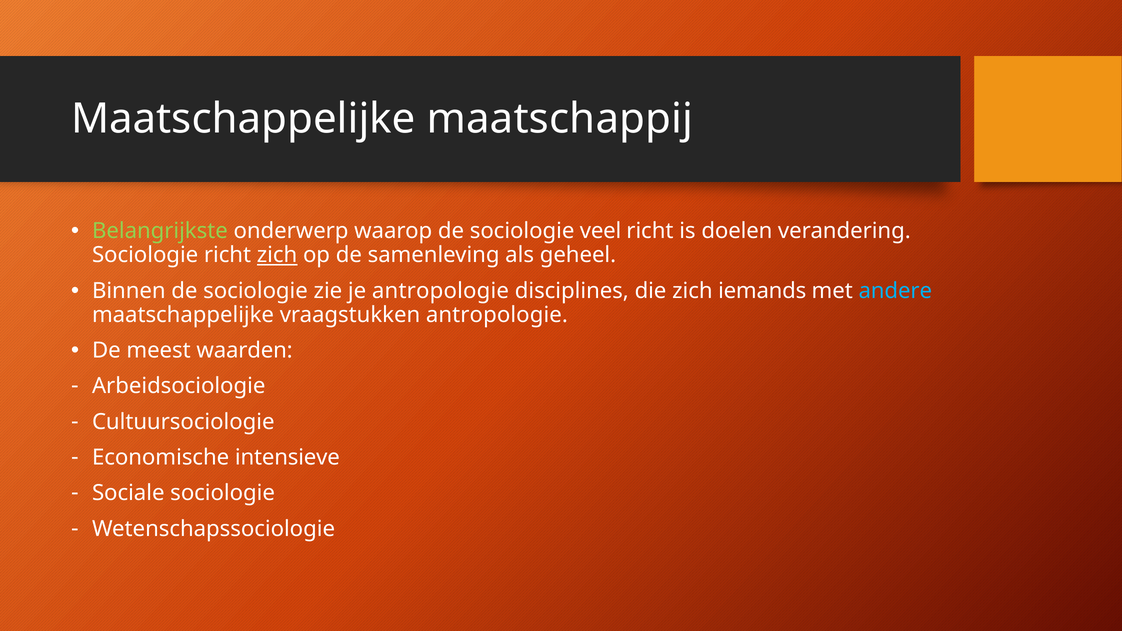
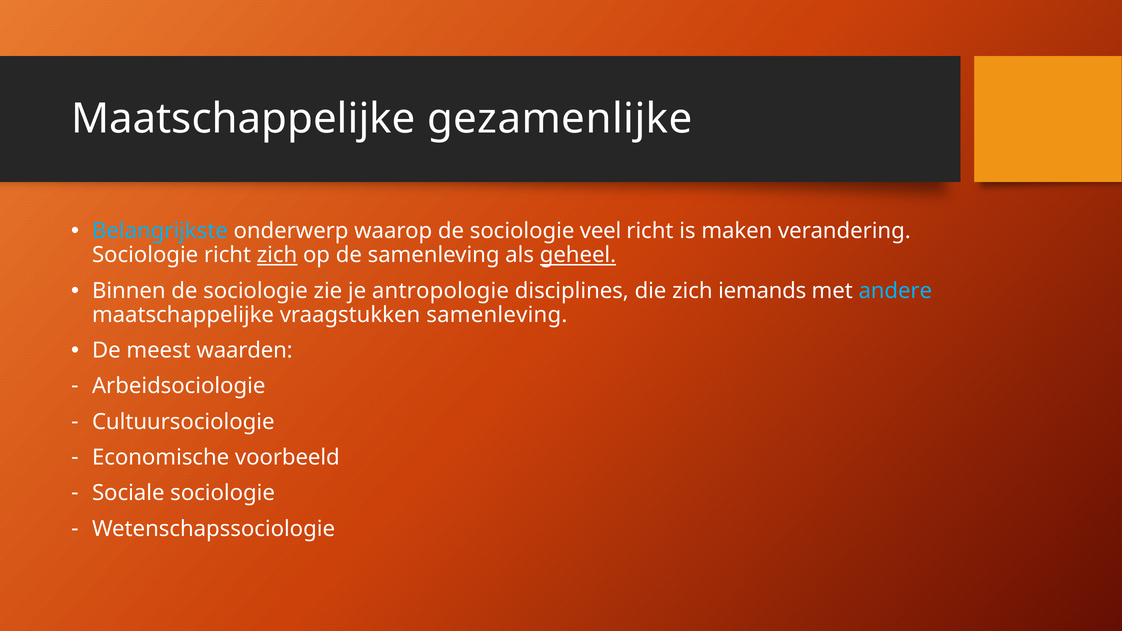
maatschappij: maatschappij -> gezamenlijke
Belangrijkste colour: light green -> light blue
doelen: doelen -> maken
geheel underline: none -> present
vraagstukken antropologie: antropologie -> samenleving
intensieve: intensieve -> voorbeeld
